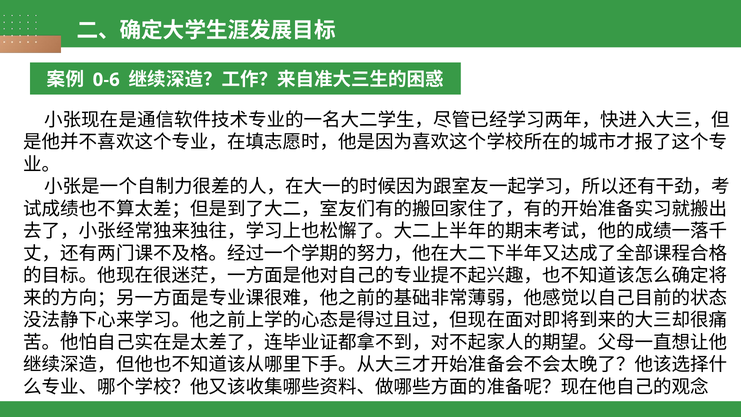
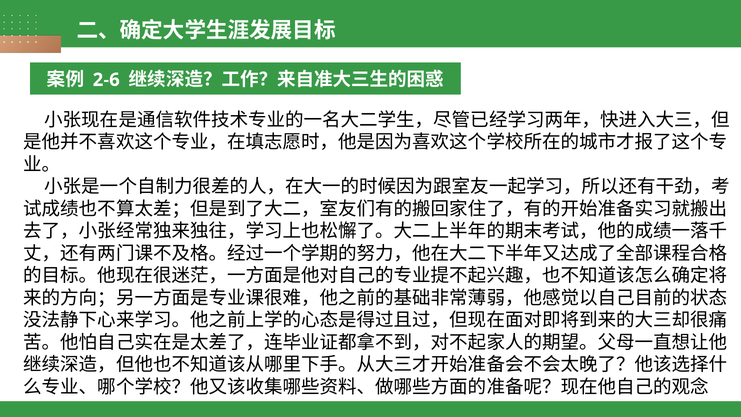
0-6: 0-6 -> 2-6
